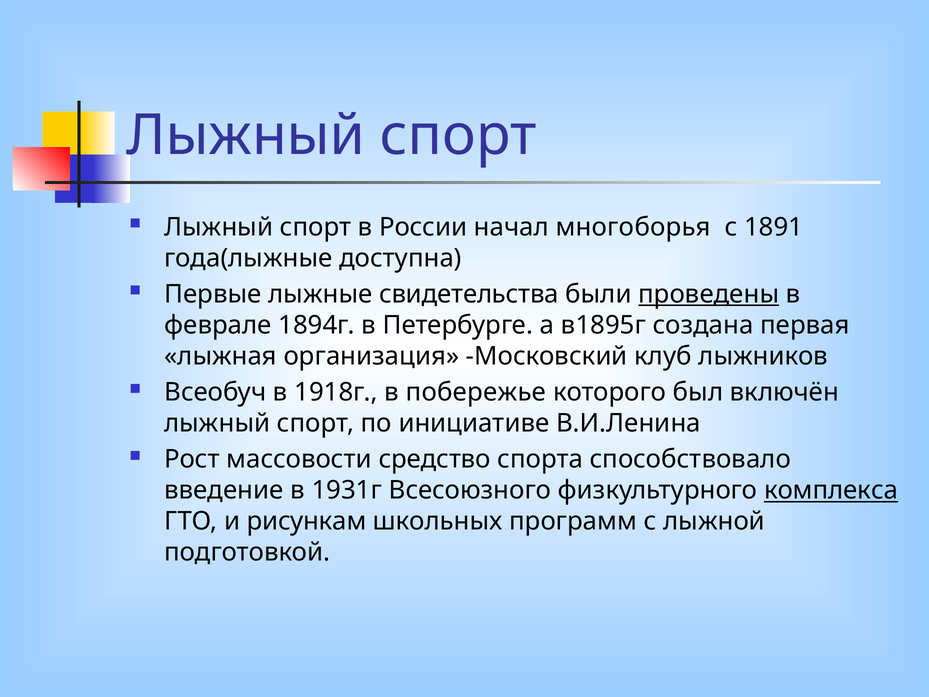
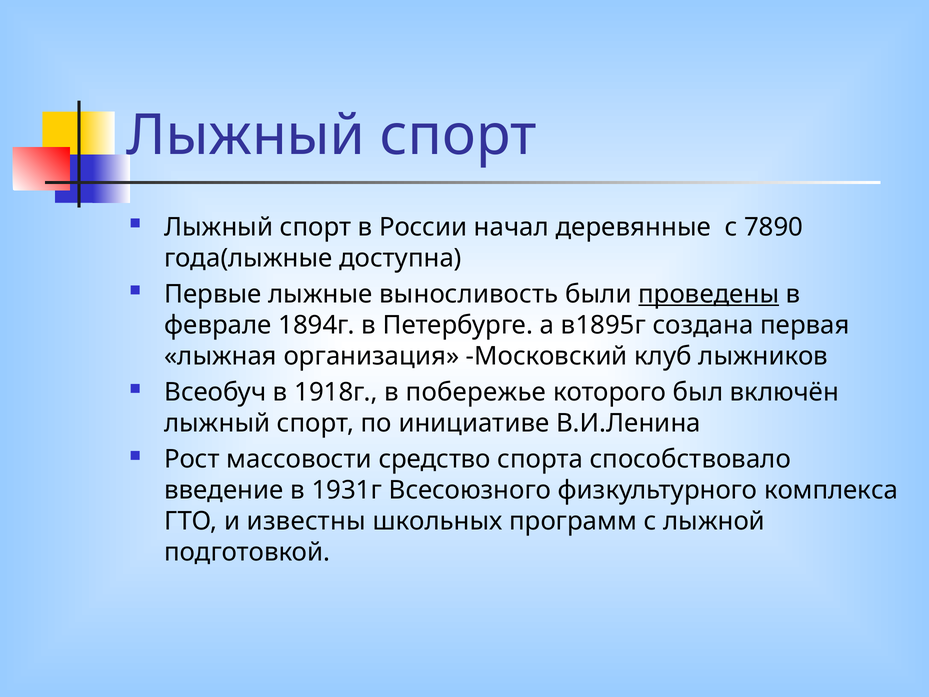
многоборья: многоборья -> деревянные
1891: 1891 -> 7890
свидетельства: свидетельства -> выносливость
комплекса underline: present -> none
рисункам: рисункам -> известны
